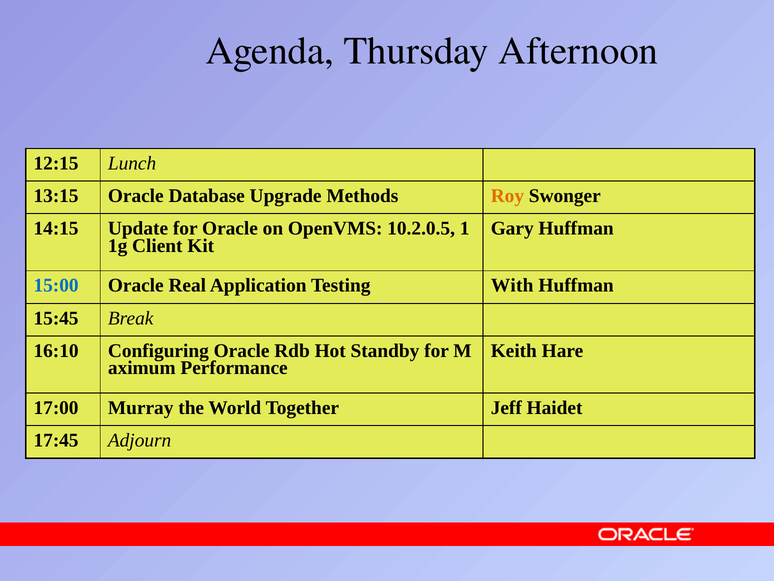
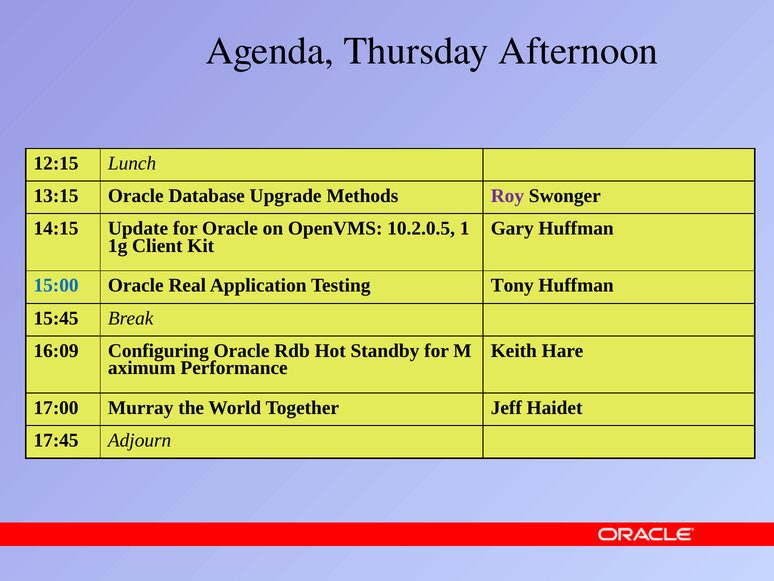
Roy colour: orange -> purple
With: With -> Tony
16:10: 16:10 -> 16:09
